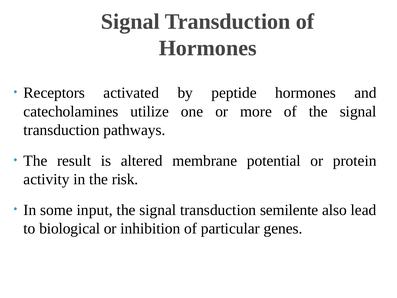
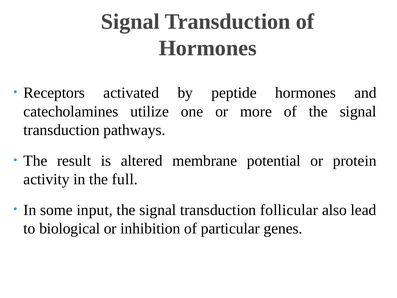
risk: risk -> full
semilente: semilente -> follicular
